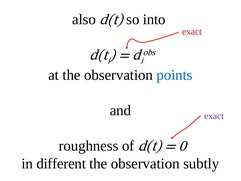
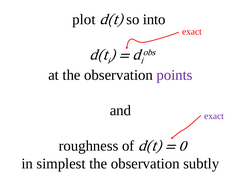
also: also -> plot
points colour: blue -> purple
different: different -> simplest
